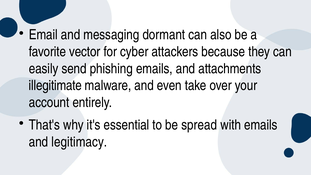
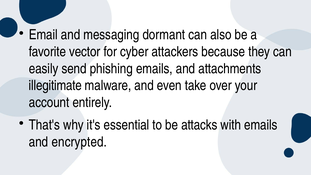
spread: spread -> attacks
legitimacy: legitimacy -> encrypted
